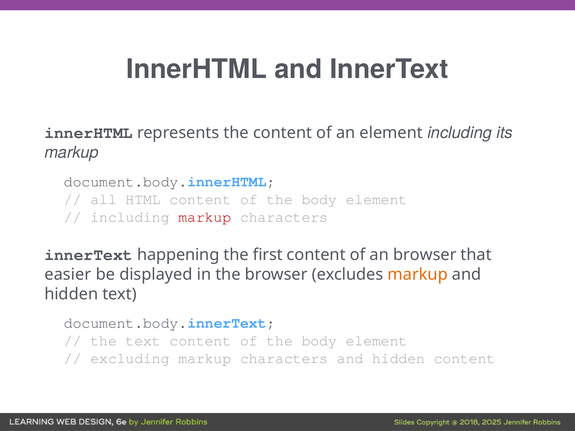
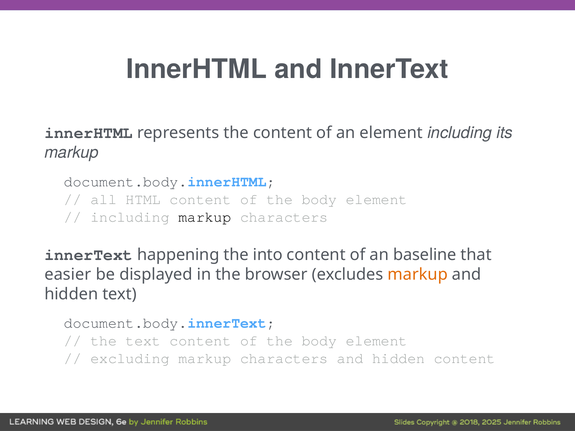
markup at (205, 217) colour: red -> black
first: first -> into
an browser: browser -> baseline
